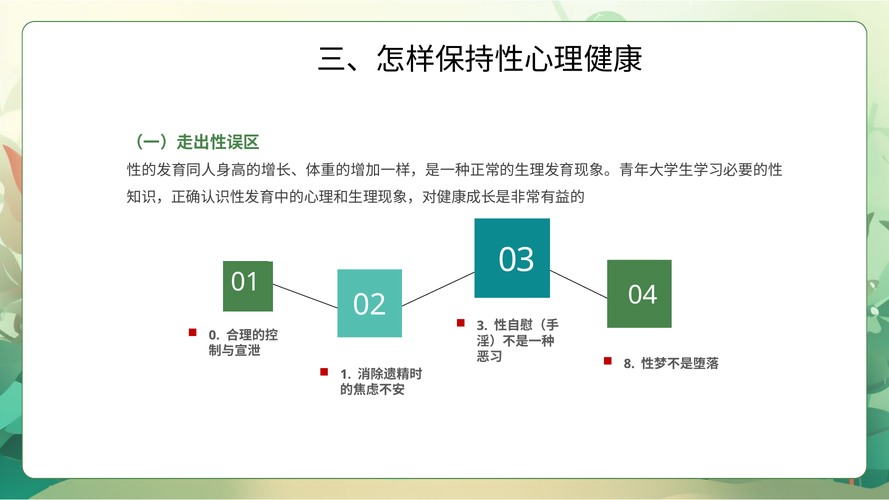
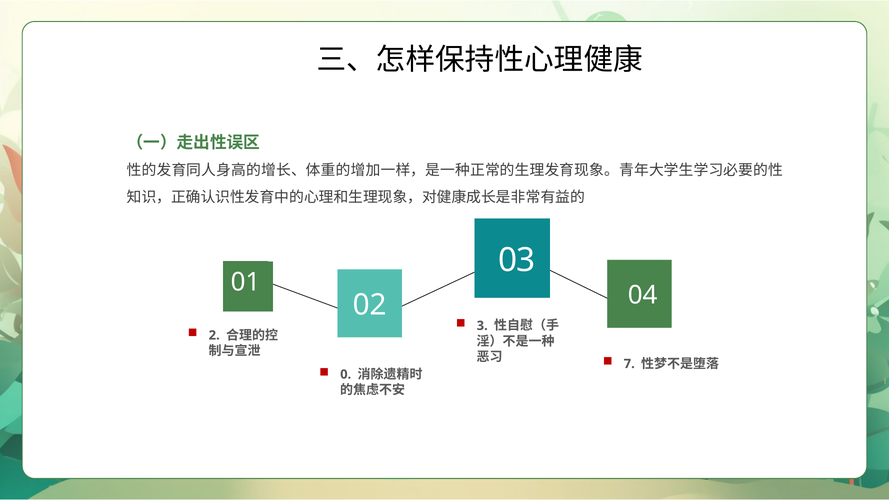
0: 0 -> 2
8: 8 -> 7
1: 1 -> 0
